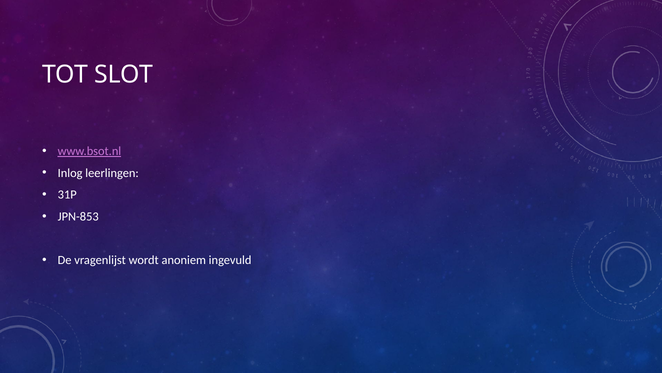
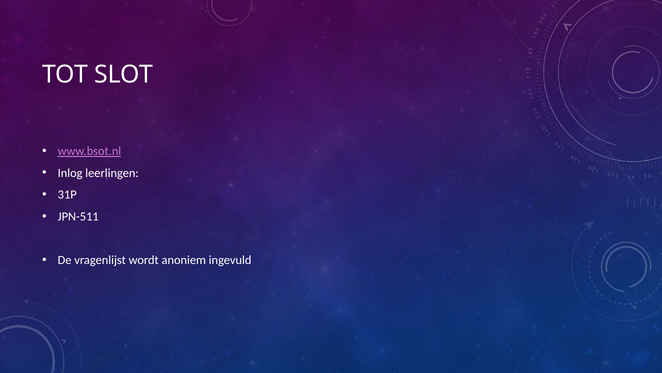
JPN-853: JPN-853 -> JPN-511
